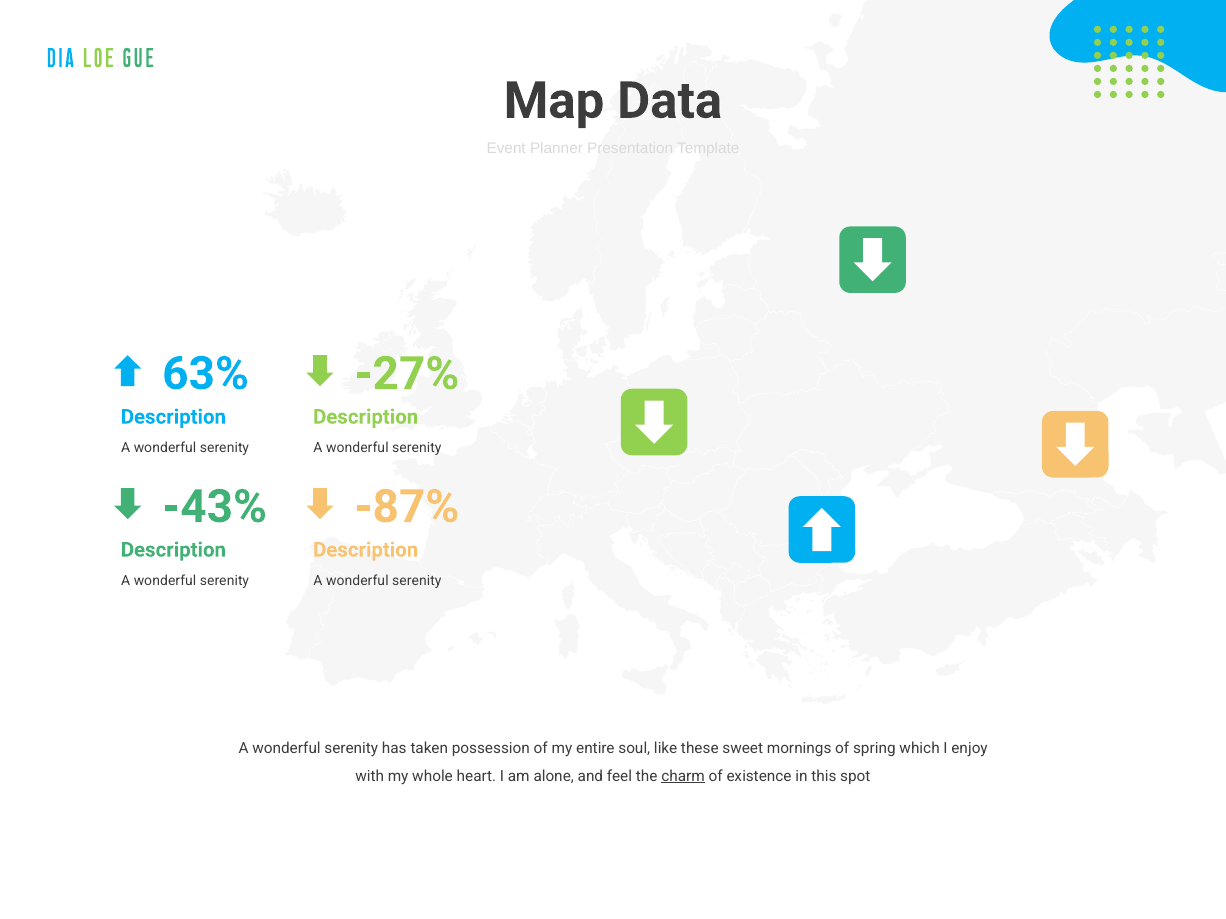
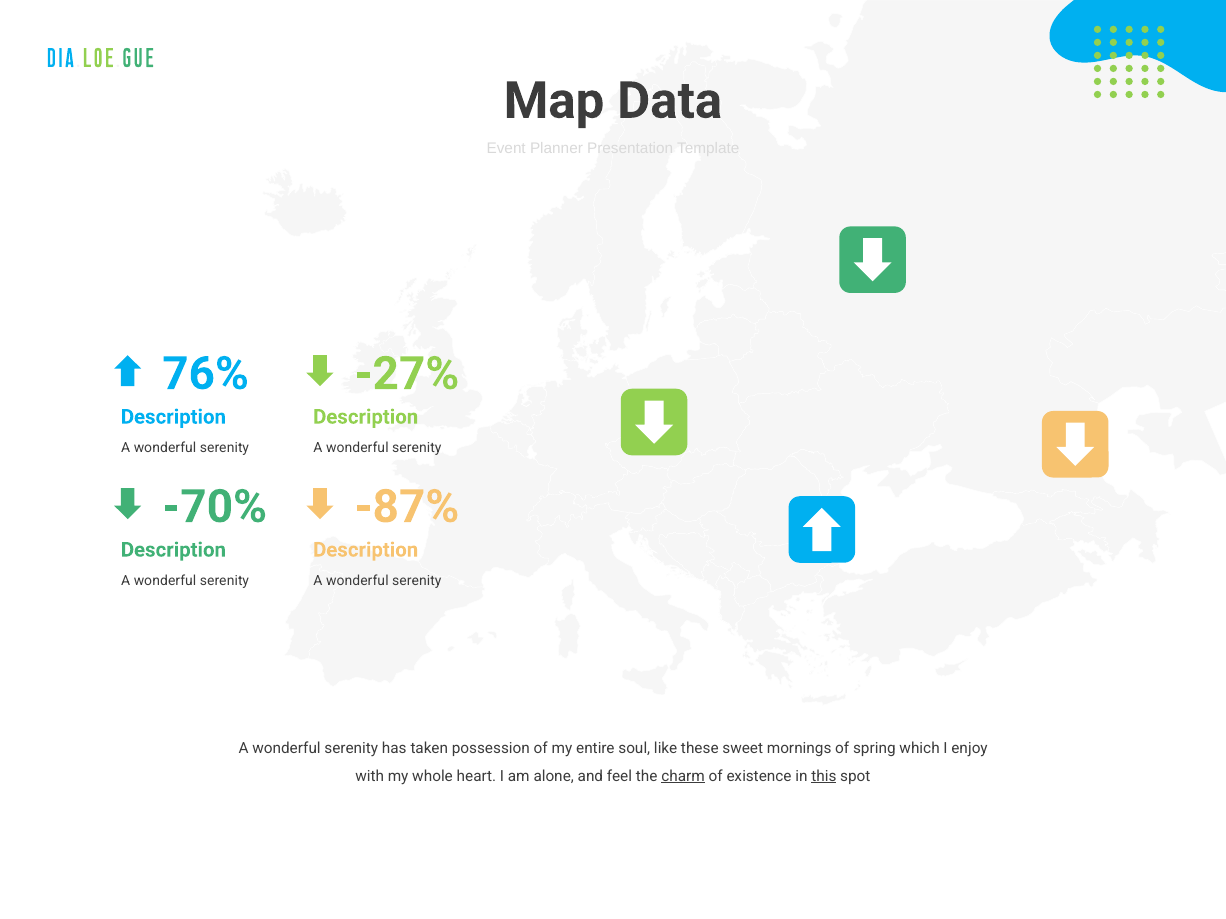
63%: 63% -> 76%
-43%: -43% -> -70%
this underline: none -> present
